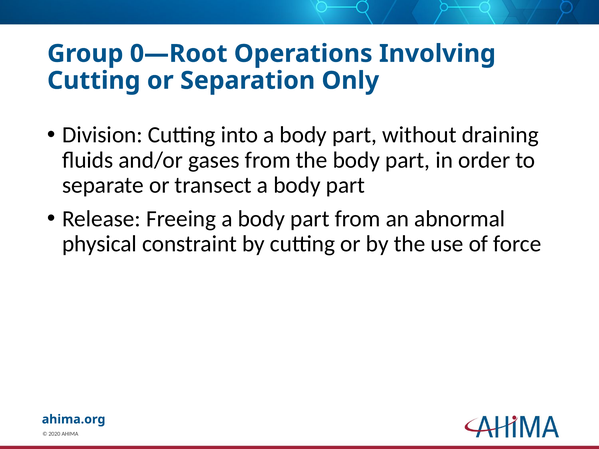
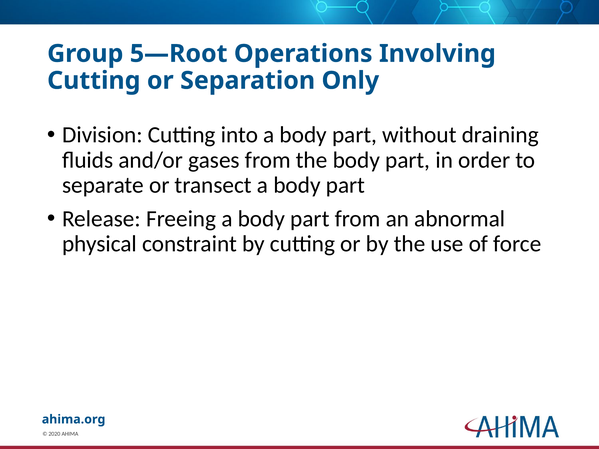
0—Root: 0—Root -> 5—Root
